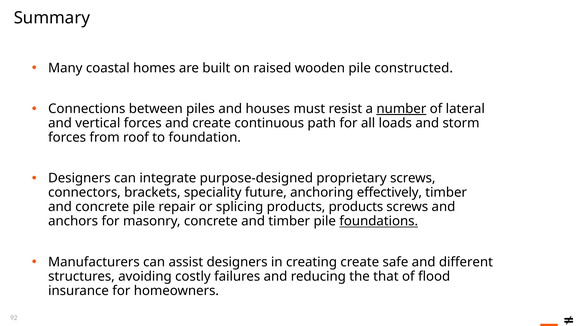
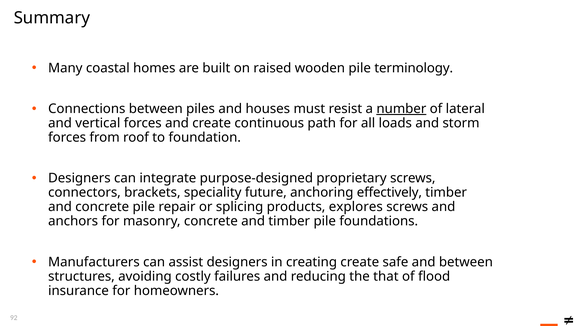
constructed: constructed -> terminology
products products: products -> explores
foundations underline: present -> none
and different: different -> between
